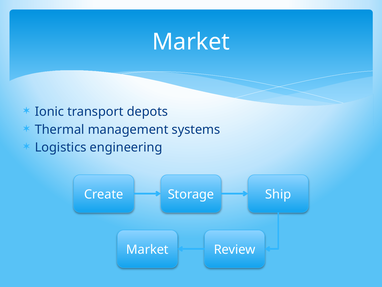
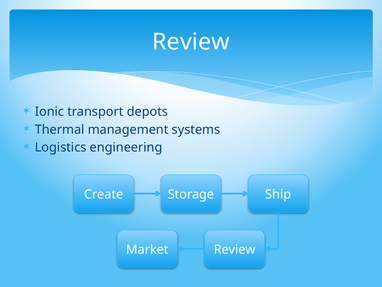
Market at (191, 42): Market -> Review
